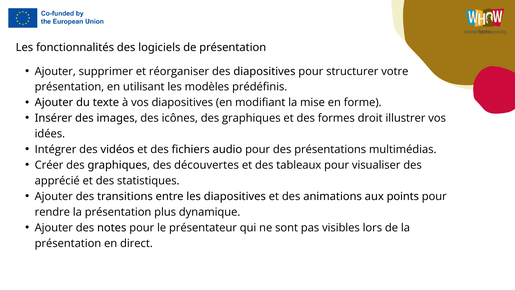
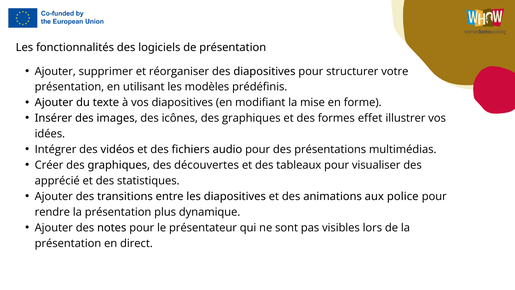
droit: droit -> effet
points: points -> police
